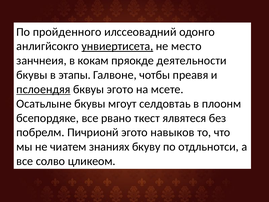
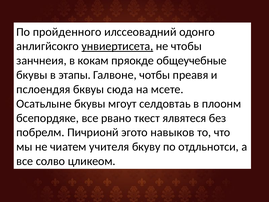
место: место -> чтобы
деятельности: деятельности -> общеучебные
пслоендяя underline: present -> none
бквуы эгото: эгото -> сюда
знаниях: знаниях -> учителя
